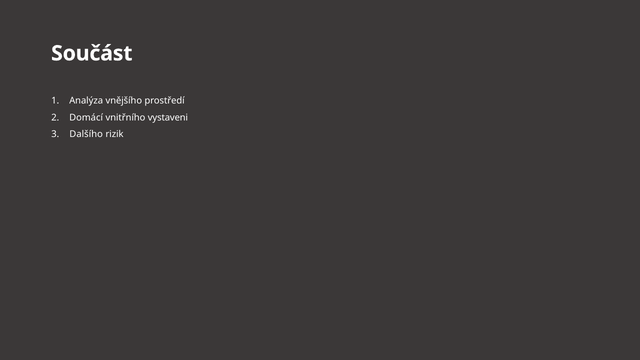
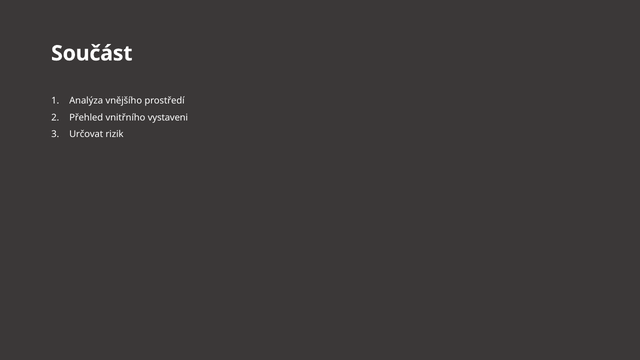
Domácí: Domácí -> Přehled
Dalšího: Dalšího -> Určovat
